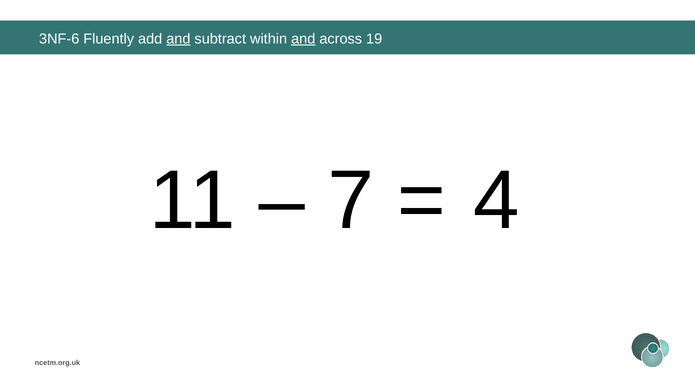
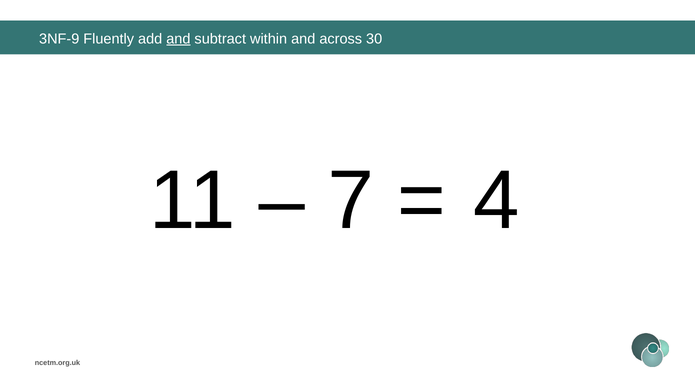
3NF-6: 3NF-6 -> 3NF-9
and at (303, 39) underline: present -> none
19: 19 -> 30
